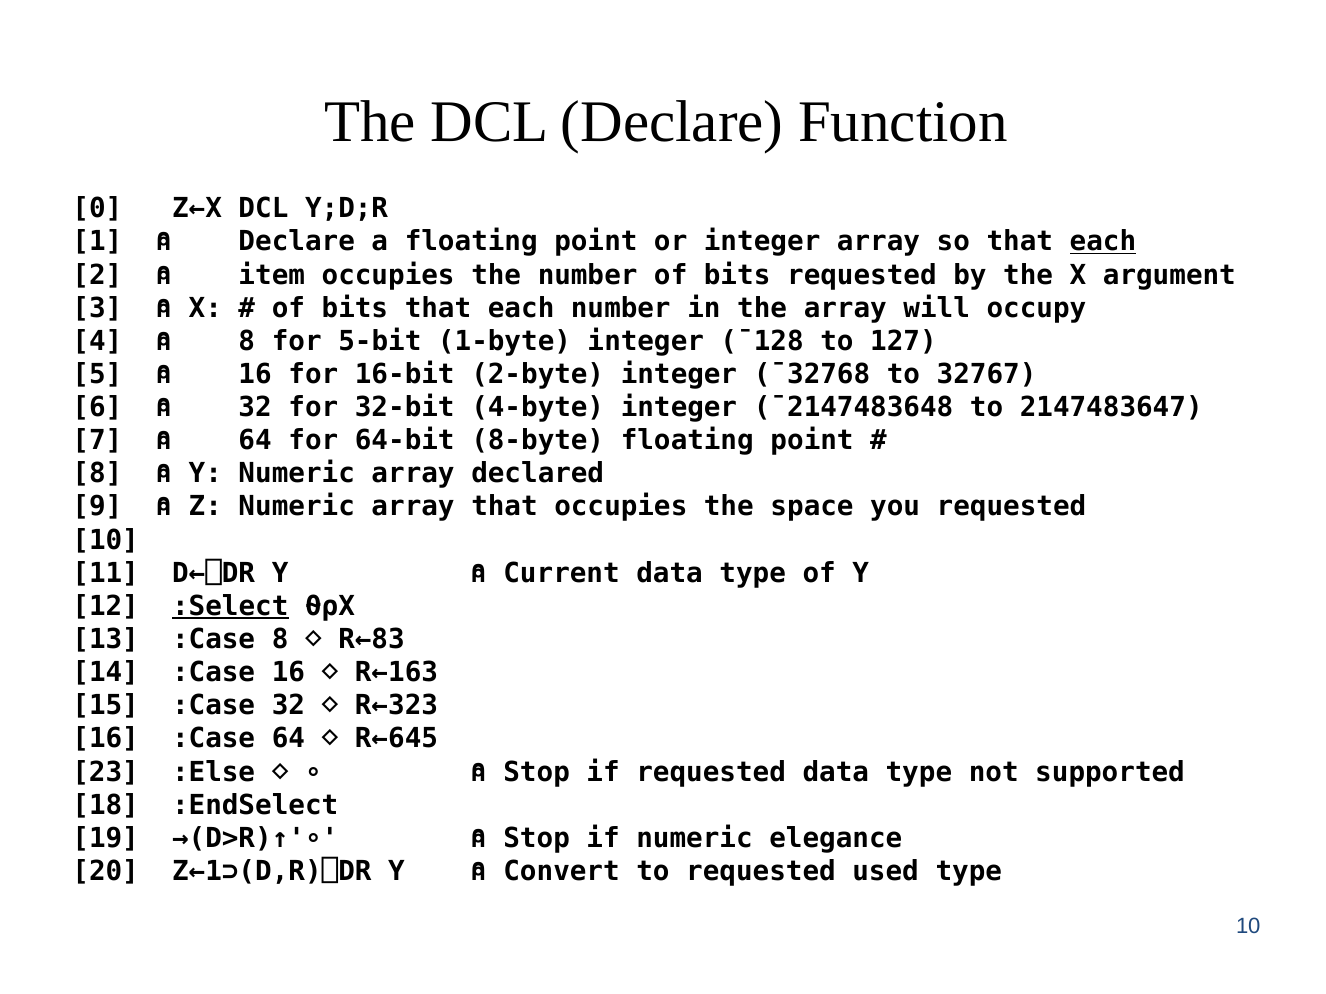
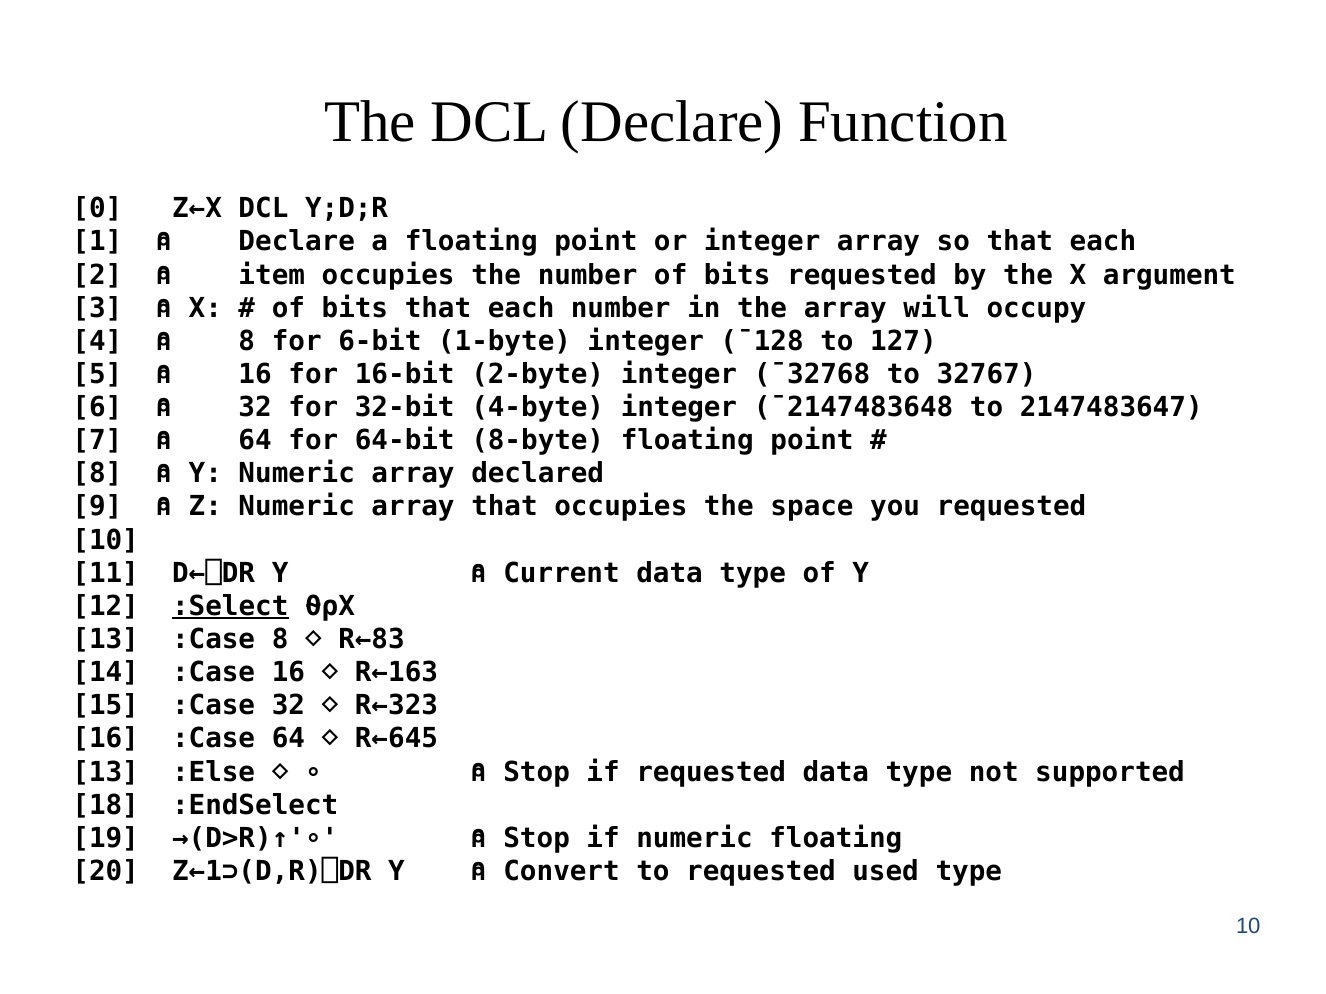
each at (1103, 242) underline: present -> none
5-bit: 5-bit -> 6-bit
23 at (106, 772): 23 -> 13
numeric elegance: elegance -> floating
